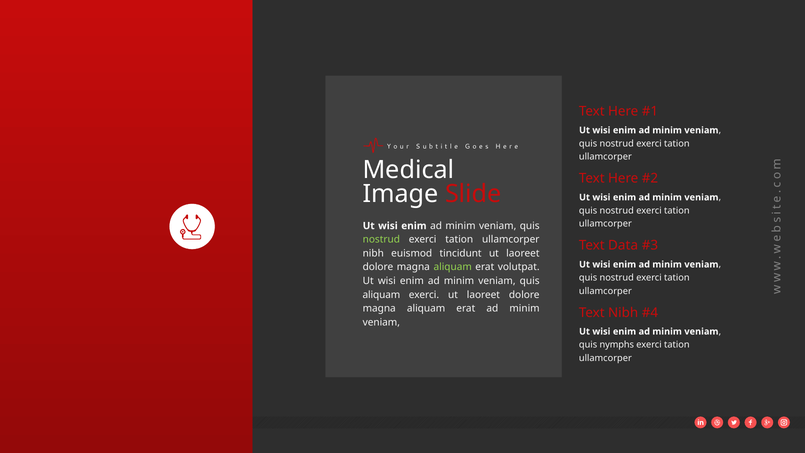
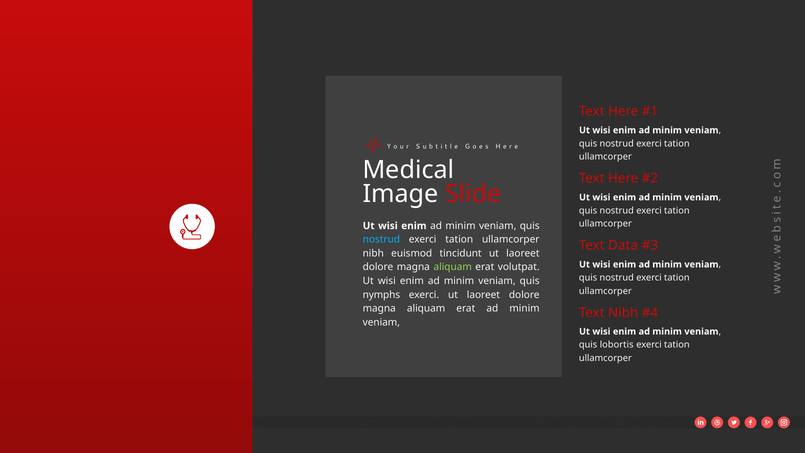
nostrud at (381, 240) colour: light green -> light blue
aliquam at (381, 295): aliquam -> nymphs
nymphs: nymphs -> lobortis
